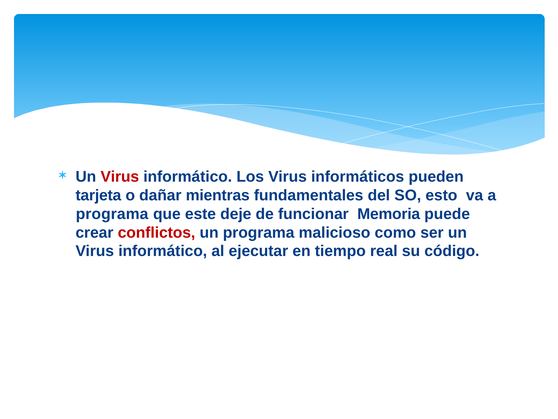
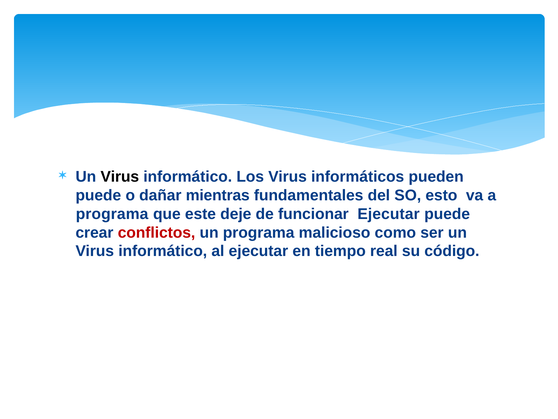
Virus at (120, 176) colour: red -> black
tarjeta at (98, 195): tarjeta -> puede
funcionar Memoria: Memoria -> Ejecutar
